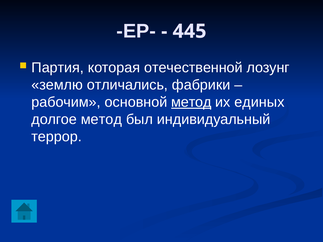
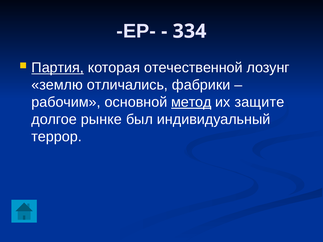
445: 445 -> 334
Партия underline: none -> present
единых: единых -> защите
долгое метод: метод -> рынке
